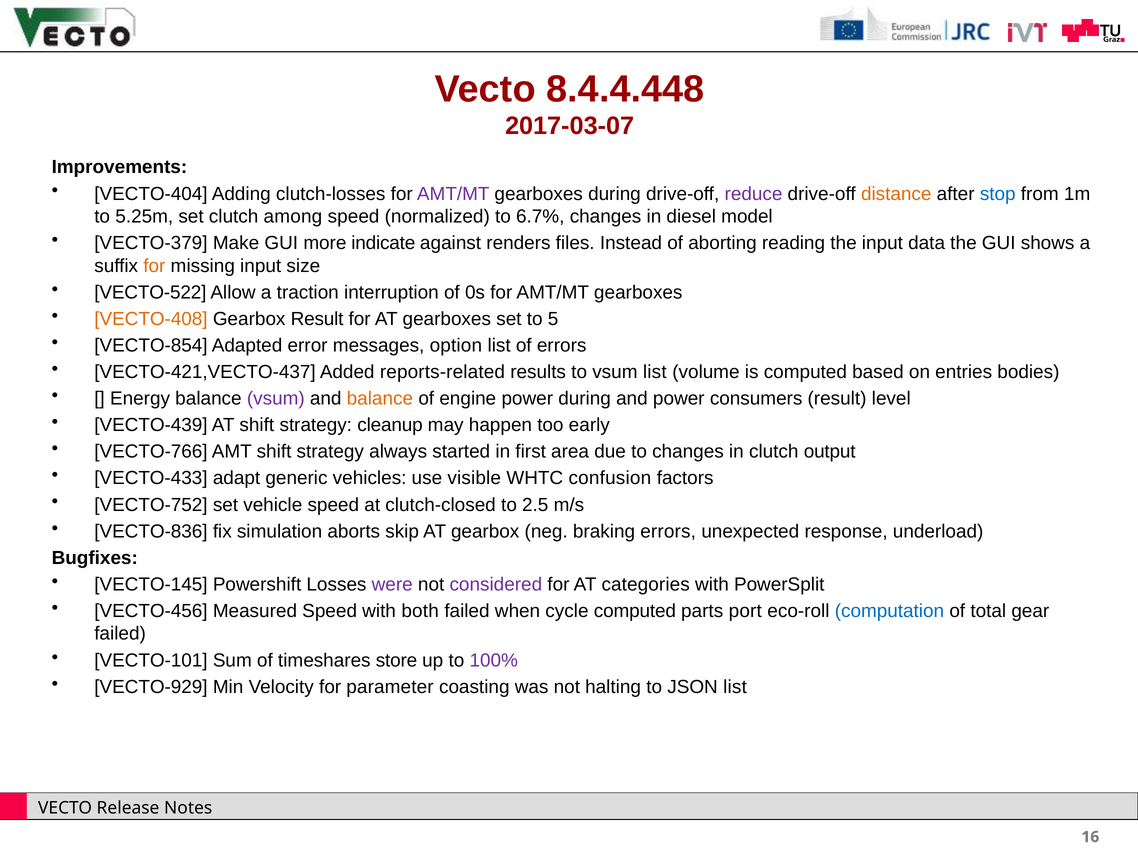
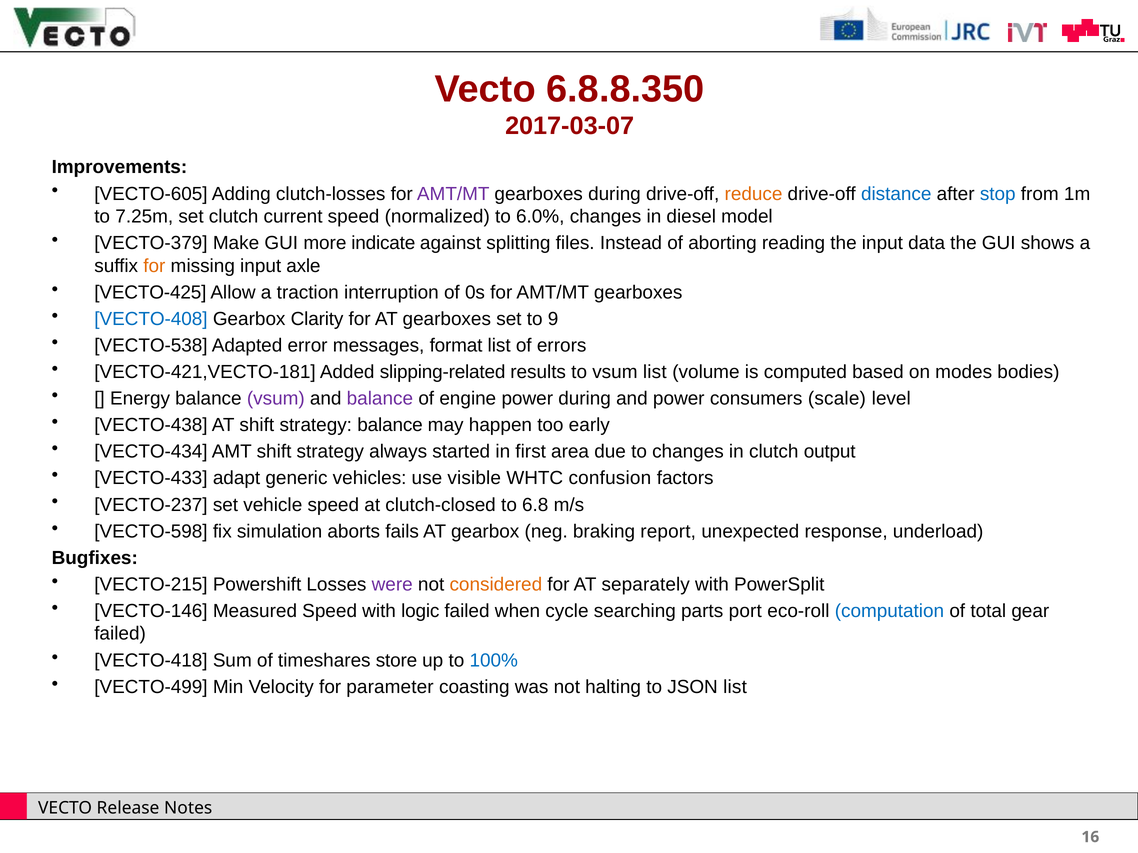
8.4.4.448: 8.4.4.448 -> 6.8.8.350
VECTO-404: VECTO-404 -> VECTO-605
reduce colour: purple -> orange
distance colour: orange -> blue
5.25m: 5.25m -> 7.25m
among: among -> current
6.7%: 6.7% -> 6.0%
renders: renders -> splitting
size: size -> axle
VECTO-522: VECTO-522 -> VECTO-425
VECTO-408 colour: orange -> blue
Gearbox Result: Result -> Clarity
5: 5 -> 9
VECTO-854: VECTO-854 -> VECTO-538
option: option -> format
VECTO-421,VECTO-437: VECTO-421,VECTO-437 -> VECTO-421,VECTO-181
reports-related: reports-related -> slipping-related
entries: entries -> modes
balance at (380, 399) colour: orange -> purple
consumers result: result -> scale
VECTO-439: VECTO-439 -> VECTO-438
strategy cleanup: cleanup -> balance
VECTO-766: VECTO-766 -> VECTO-434
VECTO-752: VECTO-752 -> VECTO-237
2.5: 2.5 -> 6.8
VECTO-836: VECTO-836 -> VECTO-598
skip: skip -> fails
braking errors: errors -> report
VECTO-145: VECTO-145 -> VECTO-215
considered colour: purple -> orange
categories: categories -> separately
VECTO-456: VECTO-456 -> VECTO-146
both: both -> logic
cycle computed: computed -> searching
VECTO-101: VECTO-101 -> VECTO-418
100% colour: purple -> blue
VECTO-929: VECTO-929 -> VECTO-499
